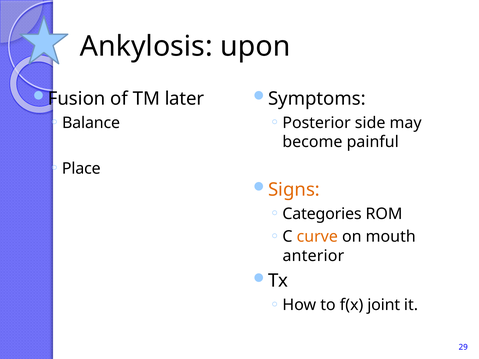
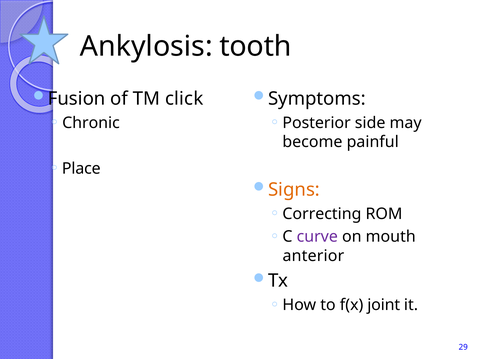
upon: upon -> tooth
later: later -> click
Balance: Balance -> Chronic
Categories: Categories -> Correcting
curve colour: orange -> purple
